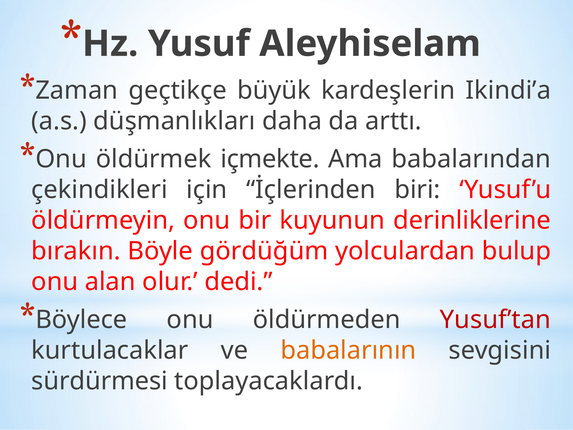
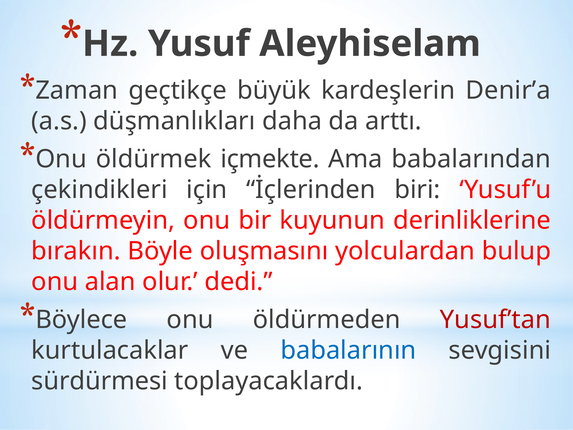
Ikindi’a: Ikindi’a -> Denir’a
gördüğüm: gördüğüm -> oluşmasını
babalarının colour: orange -> blue
